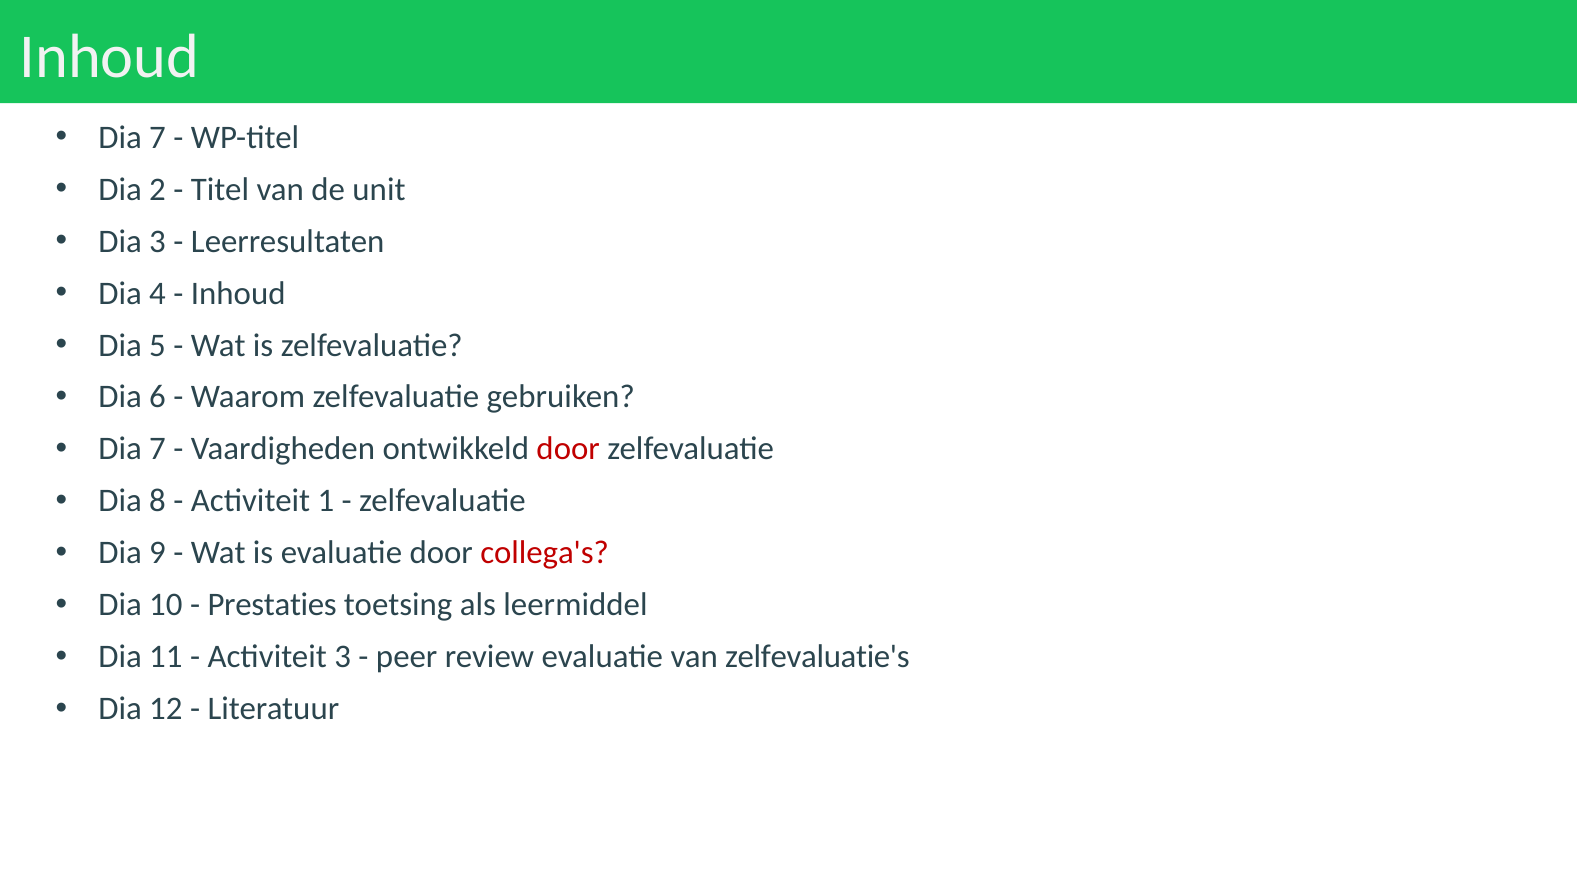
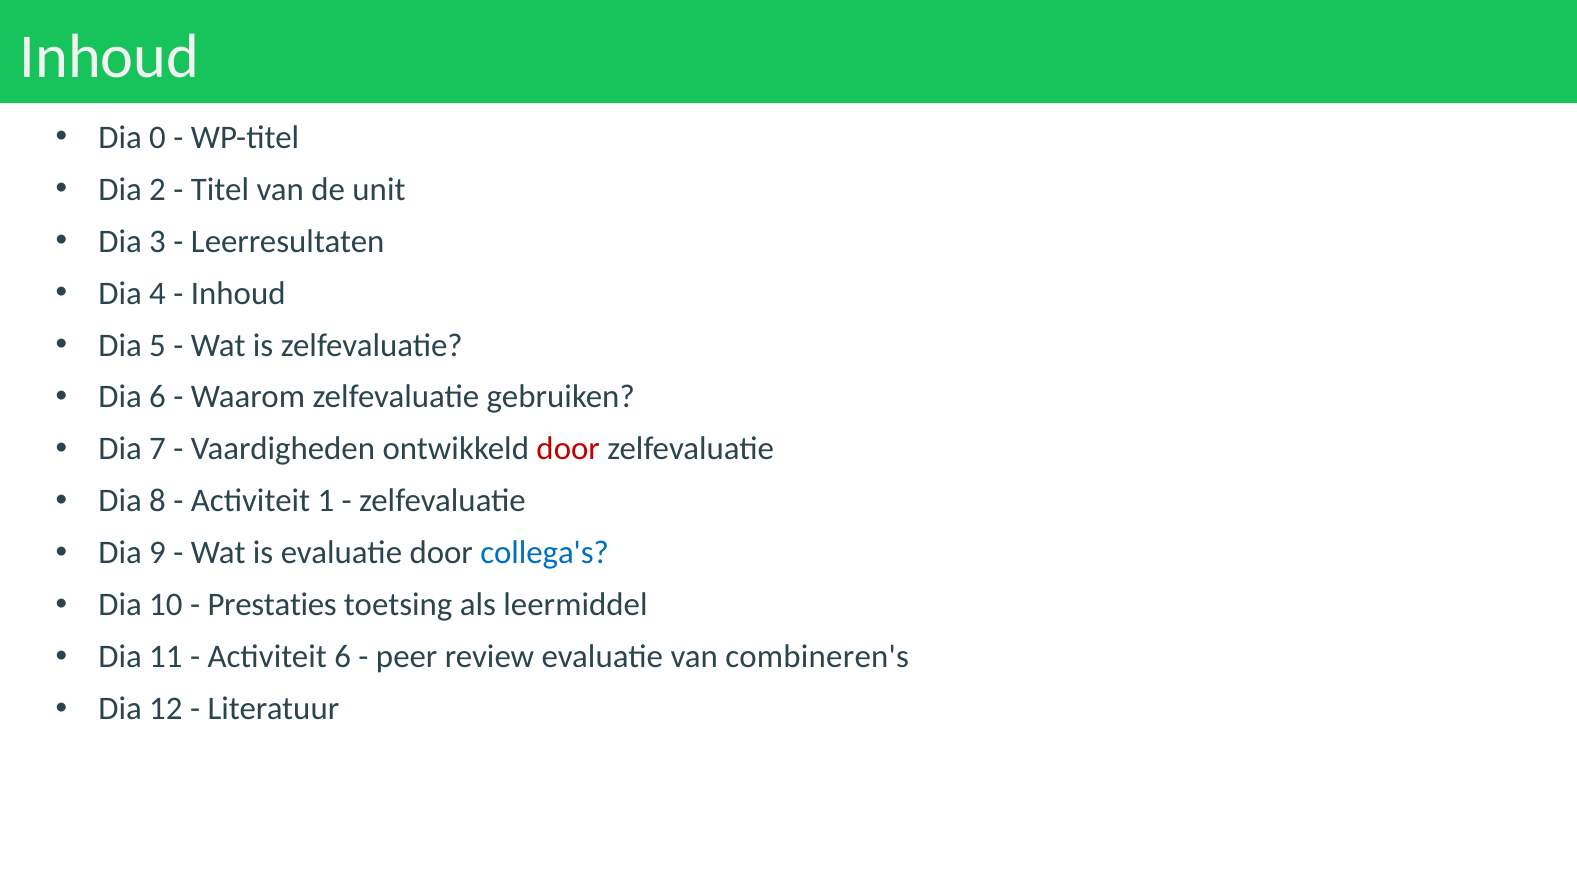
7 at (158, 138): 7 -> 0
collega's colour: red -> blue
Activiteit 3: 3 -> 6
zelfevaluatie's: zelfevaluatie's -> combineren's
